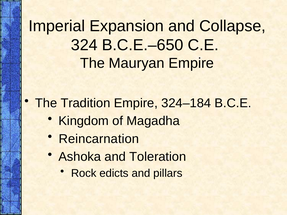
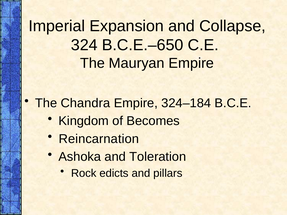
Tradition: Tradition -> Chandra
Magadha: Magadha -> Becomes
